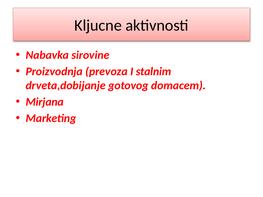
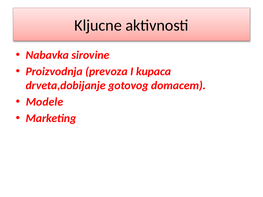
stalnim: stalnim -> kupaca
Mirjana: Mirjana -> Modele
